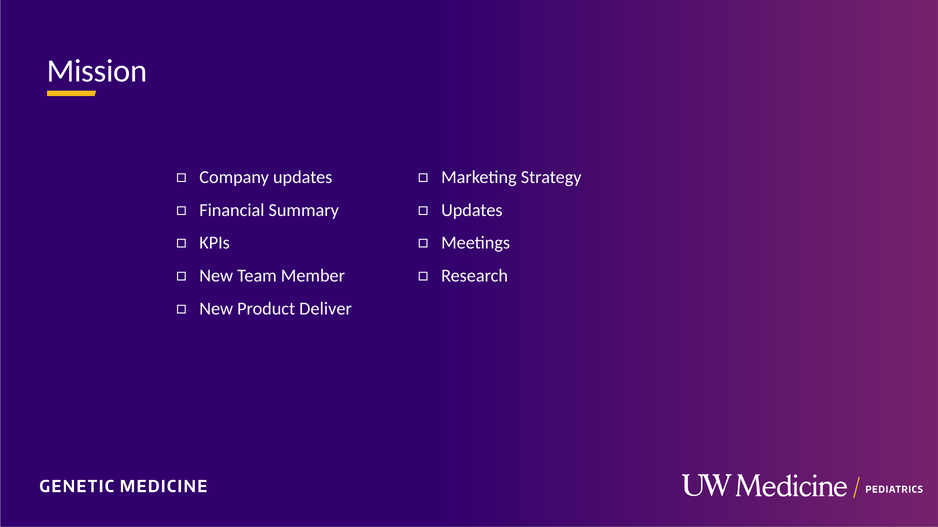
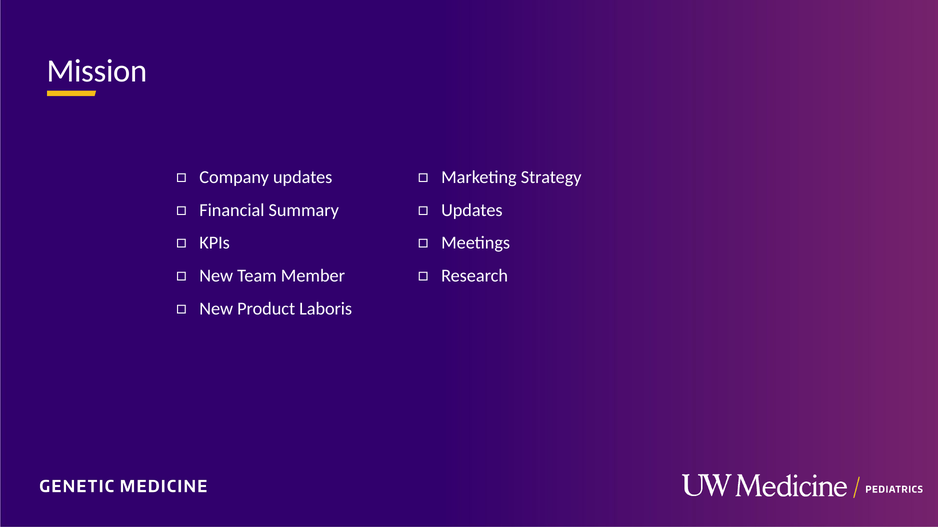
Deliver: Deliver -> Laboris
